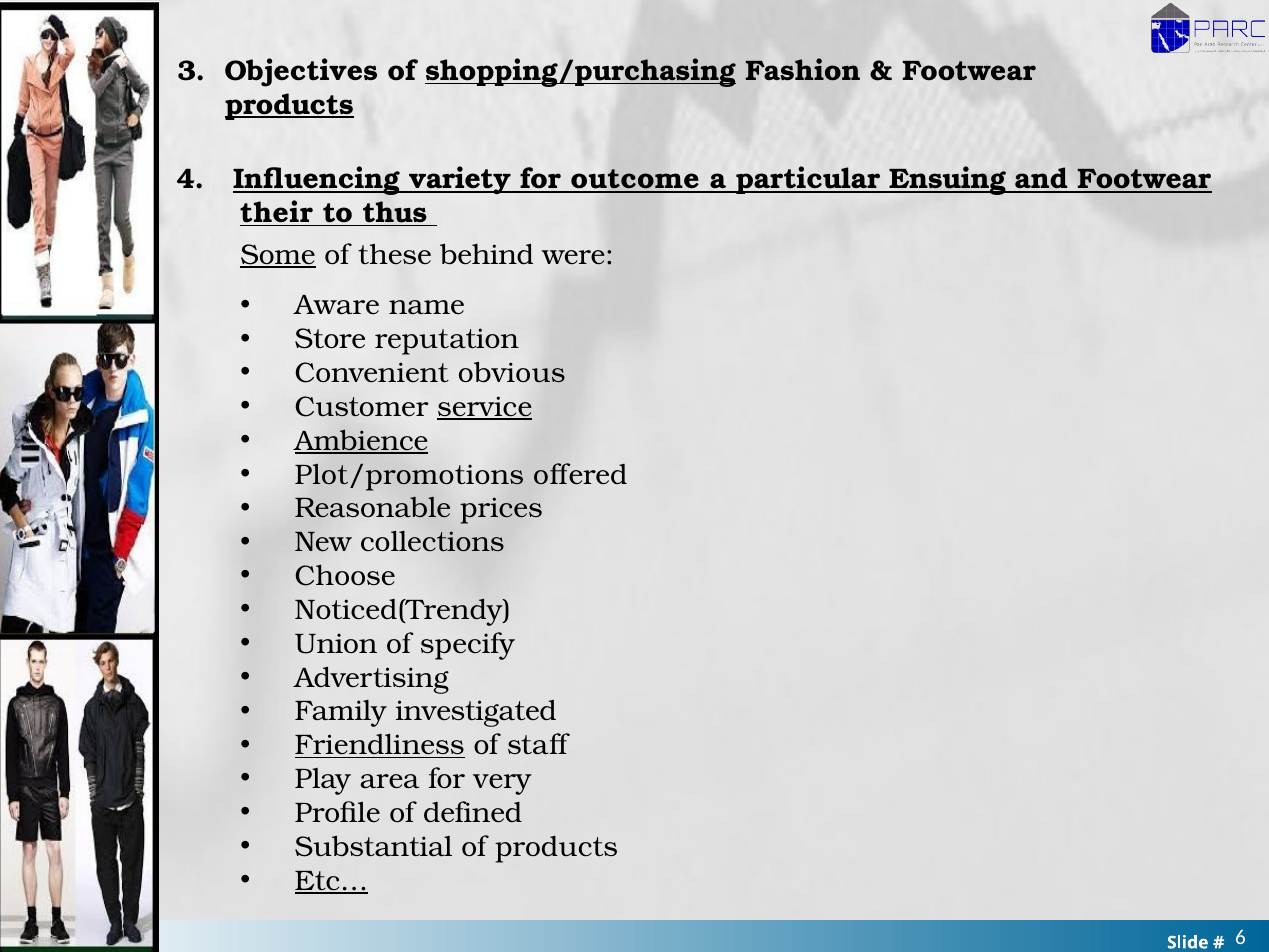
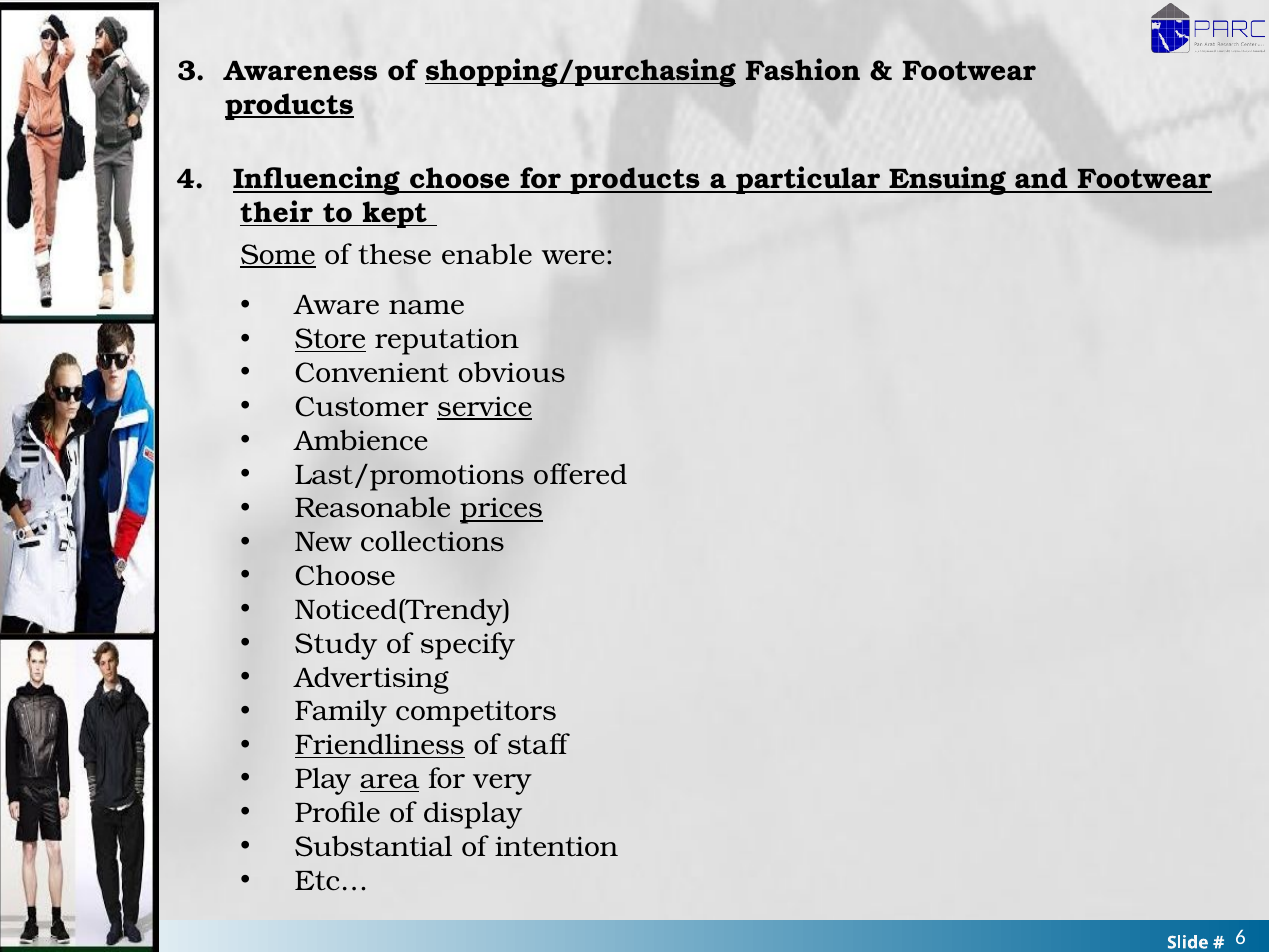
Objectives: Objectives -> Awareness
Influencing variety: variety -> choose
for outcome: outcome -> products
thus: thus -> kept
behind: behind -> enable
Store underline: none -> present
Ambience underline: present -> none
Plot/promotions: Plot/promotions -> Last/promotions
prices underline: none -> present
Union: Union -> Study
investigated: investigated -> competitors
area underline: none -> present
defined: defined -> display
of products: products -> intention
Etc… underline: present -> none
